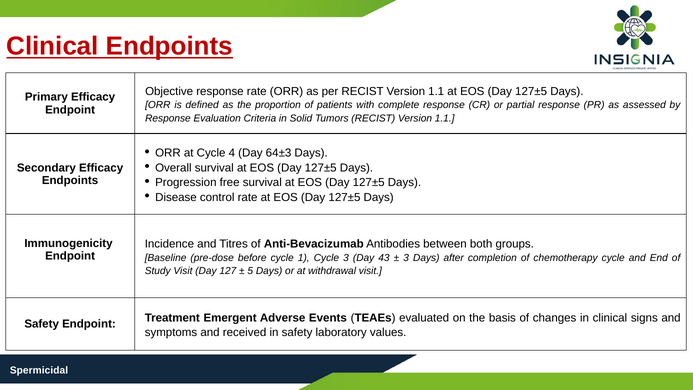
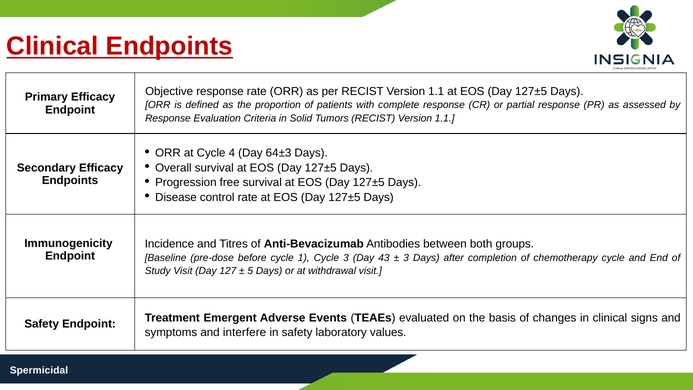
received: received -> interfere
